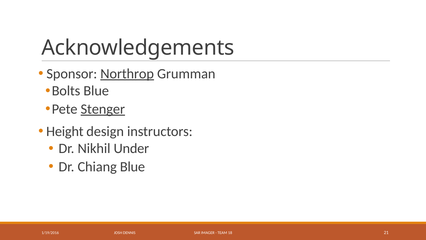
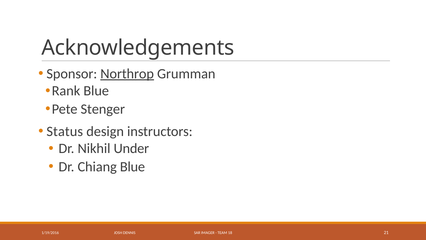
Bolts: Bolts -> Rank
Stenger underline: present -> none
Height: Height -> Status
